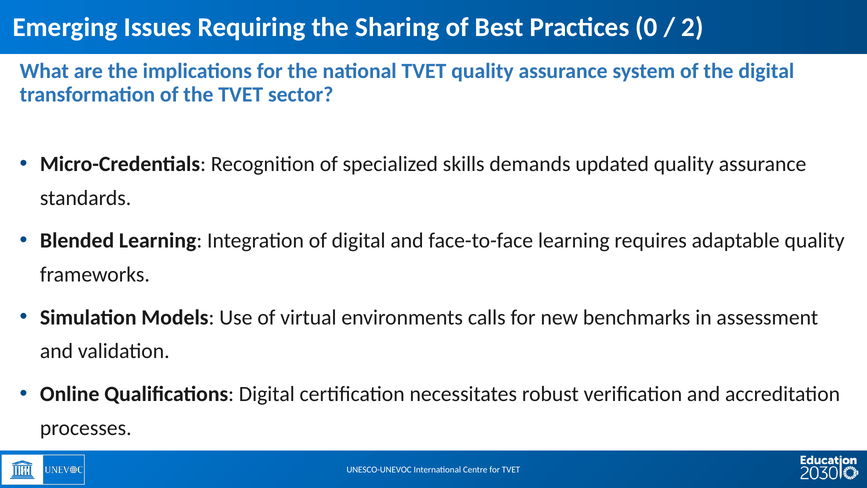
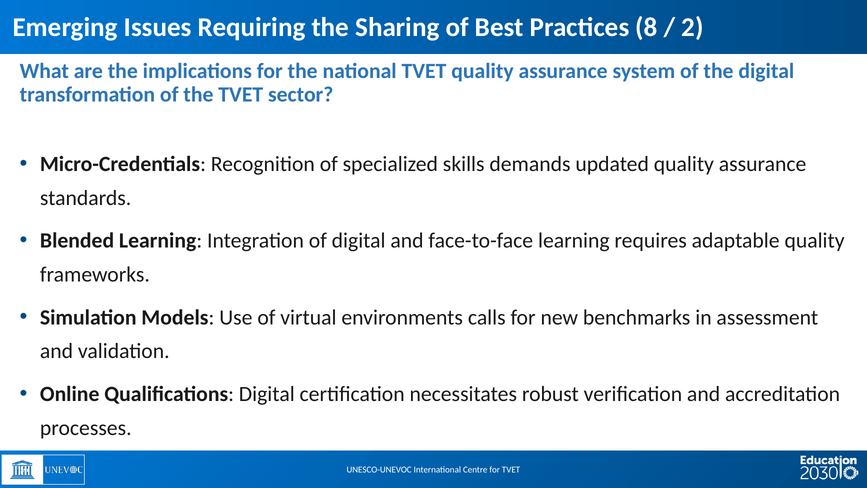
0: 0 -> 8
